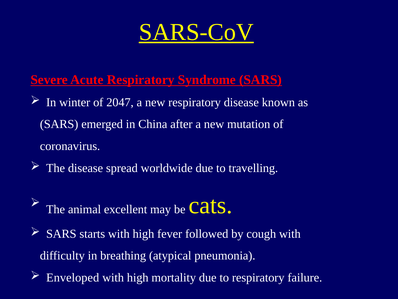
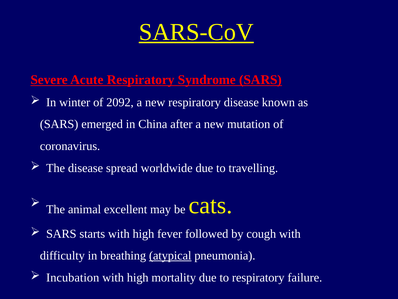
2047: 2047 -> 2092
atypical underline: none -> present
Enveloped: Enveloped -> Incubation
